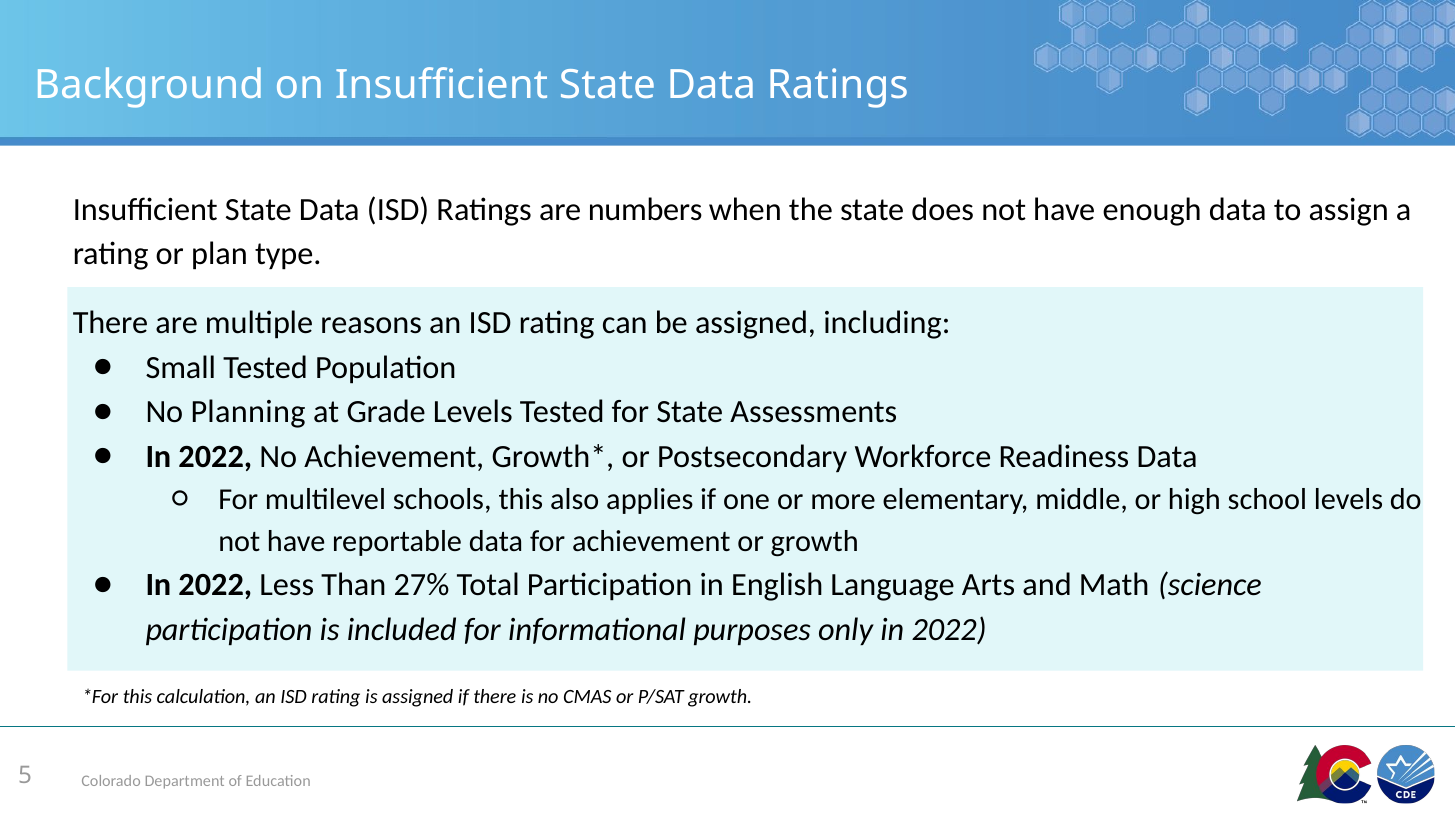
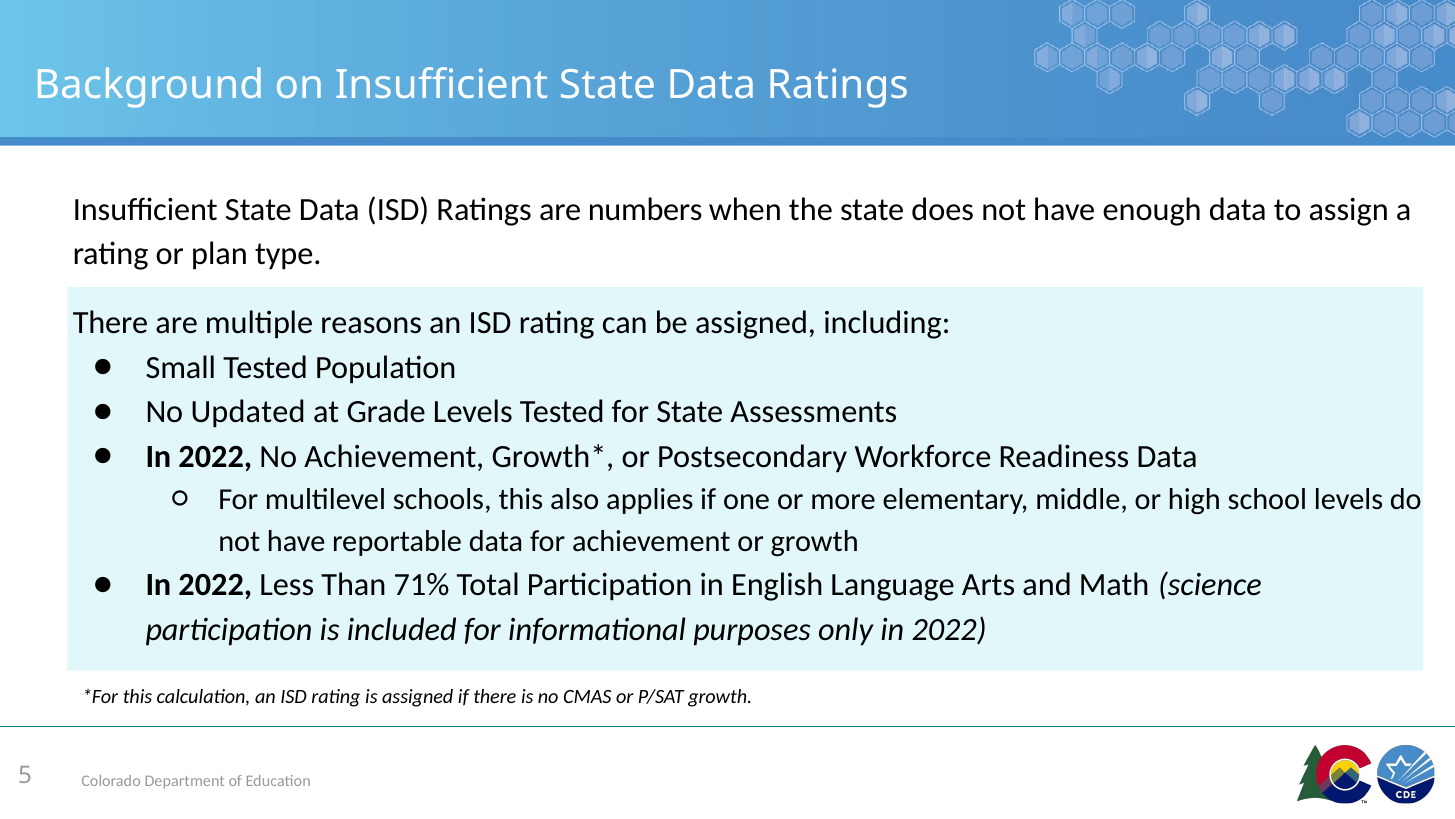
Planning: Planning -> Updated
27%: 27% -> 71%
